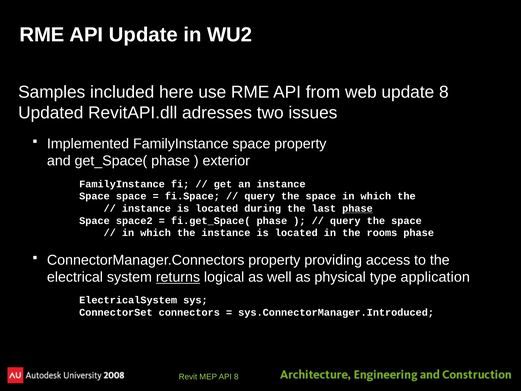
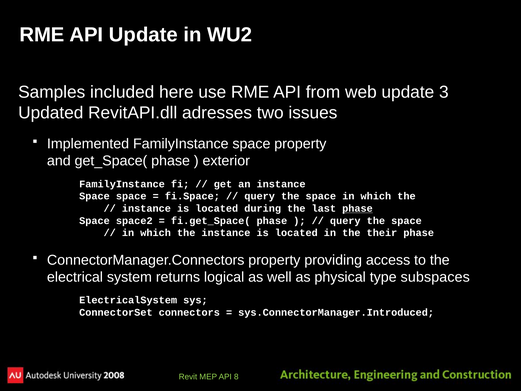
update 8: 8 -> 3
rooms: rooms -> their
returns underline: present -> none
application: application -> subspaces
